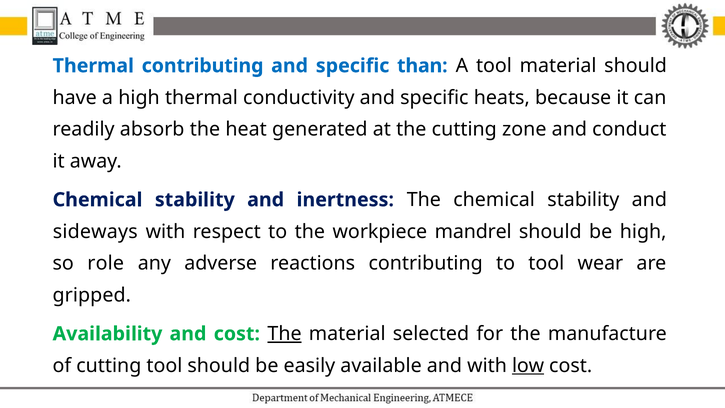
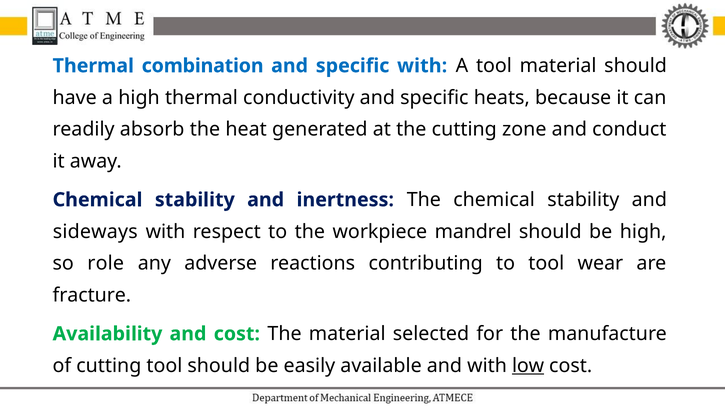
Thermal contributing: contributing -> combination
specific than: than -> with
gripped: gripped -> fracture
The at (285, 334) underline: present -> none
